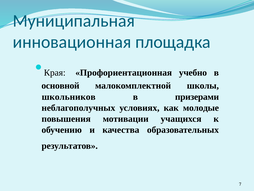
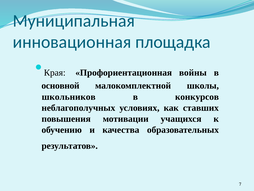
учебно: учебно -> войны
призерами: призерами -> конкурсов
молодые: молодые -> ставших
